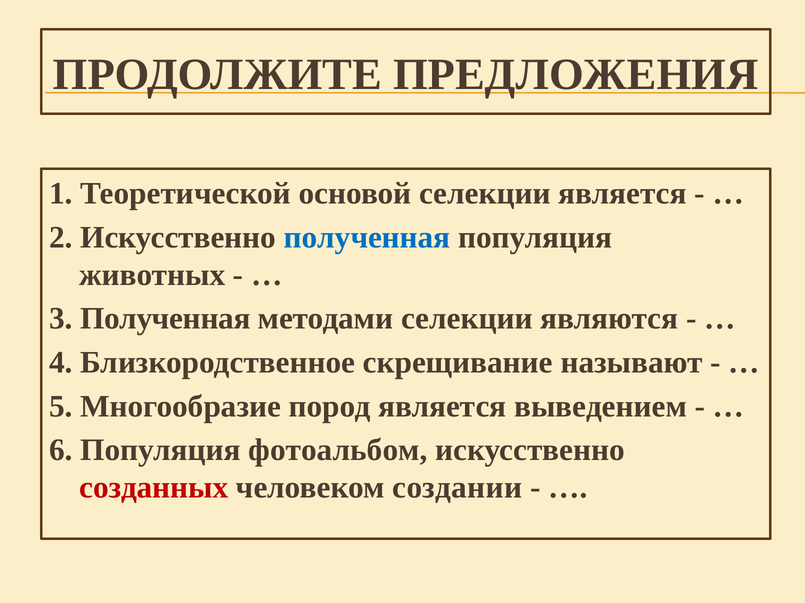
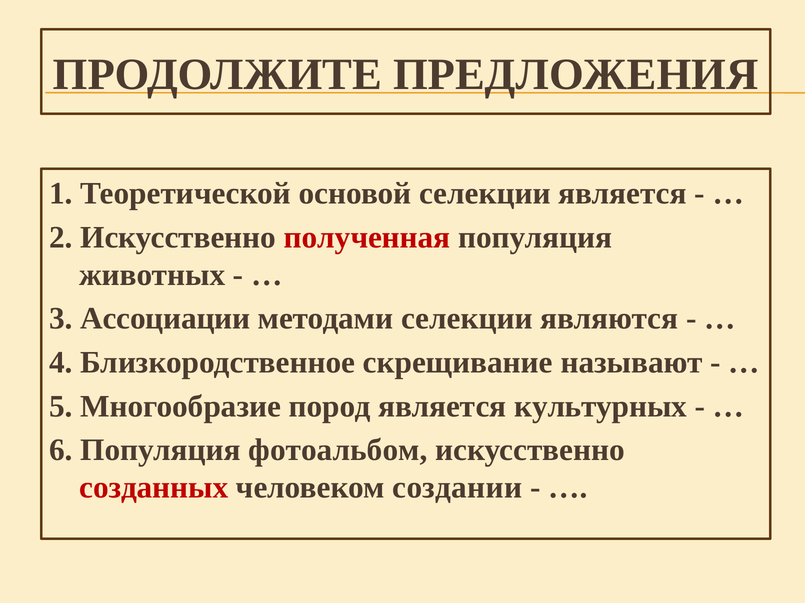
полученная at (367, 238) colour: blue -> red
3 Полученная: Полученная -> Ассоциации
выведением: выведением -> культурных
